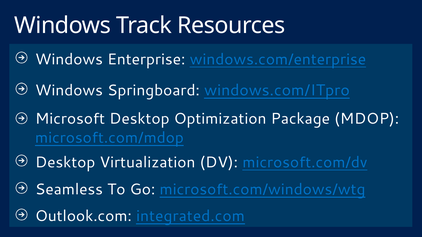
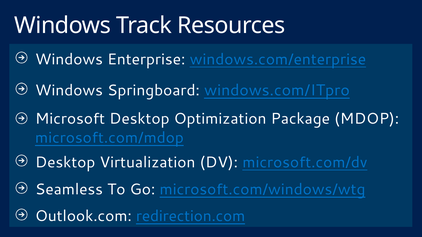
integrated.com: integrated.com -> redirection.com
